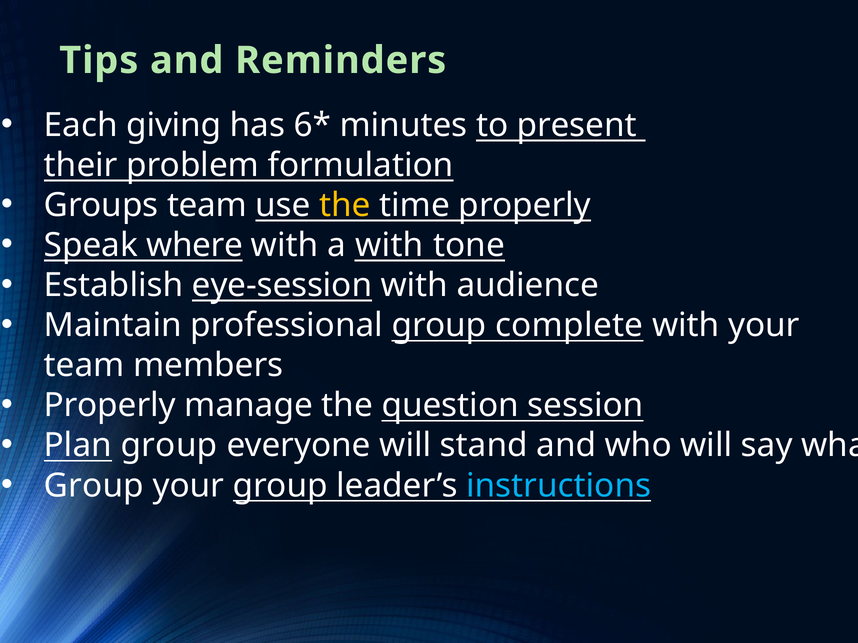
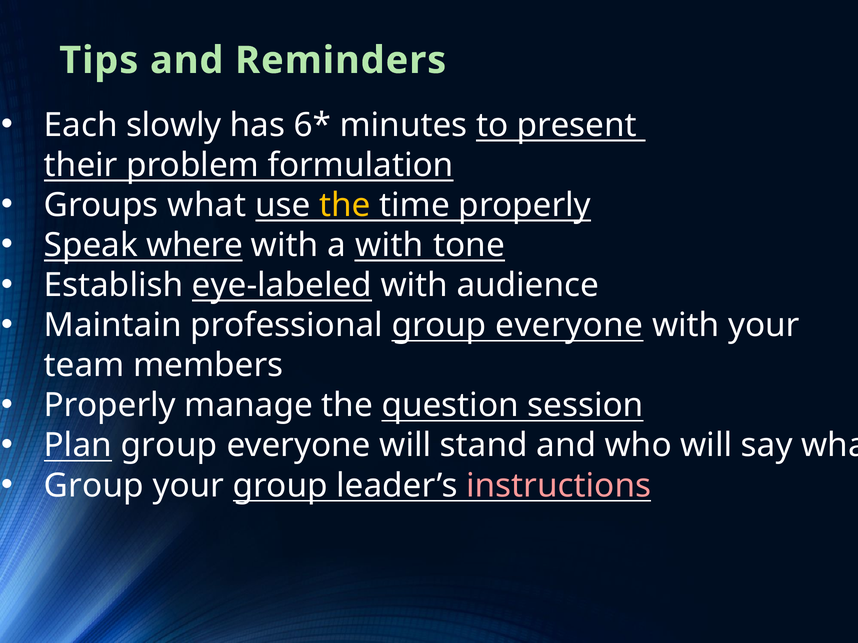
giving: giving -> slowly
Groups team: team -> what
eye-session: eye-session -> eye-labeled
professional group complete: complete -> everyone
instructions colour: light blue -> pink
